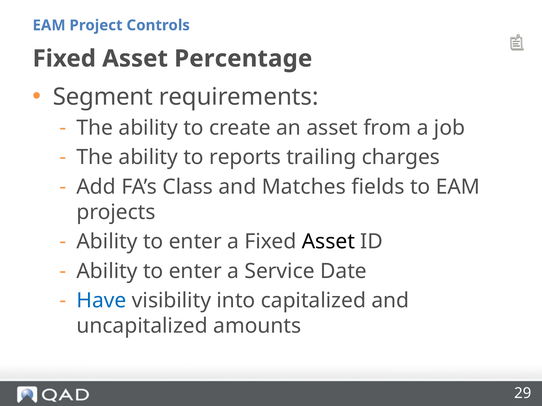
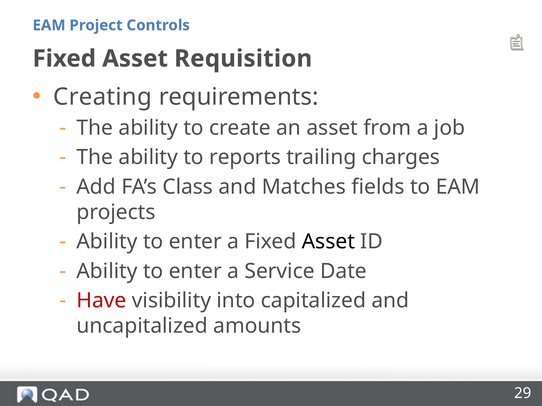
Percentage: Percentage -> Requisition
Segment: Segment -> Creating
Have colour: blue -> red
